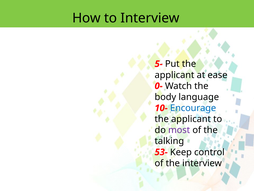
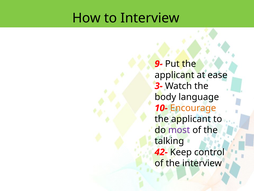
5-: 5- -> 9-
0-: 0- -> 3-
Encourage colour: blue -> orange
53-: 53- -> 42-
